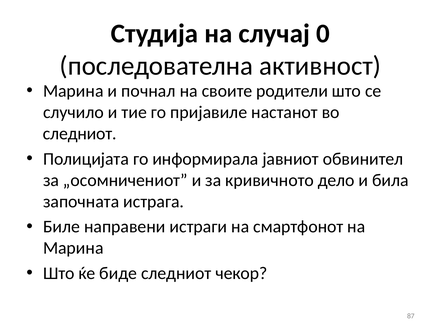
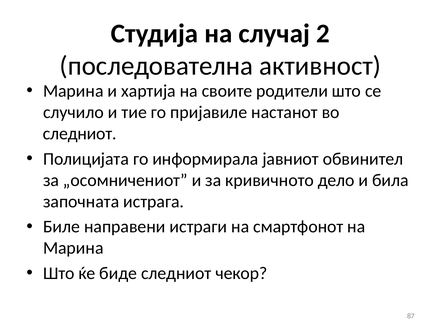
0: 0 -> 2
почнал: почнал -> хартија
